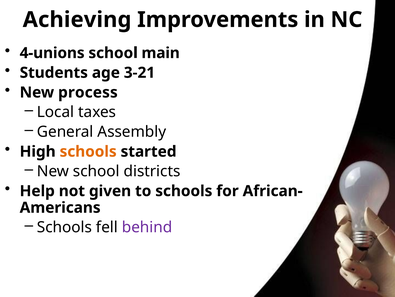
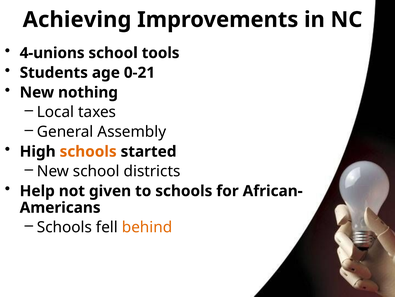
main: main -> tools
3-21: 3-21 -> 0-21
process: process -> nothing
behind colour: purple -> orange
